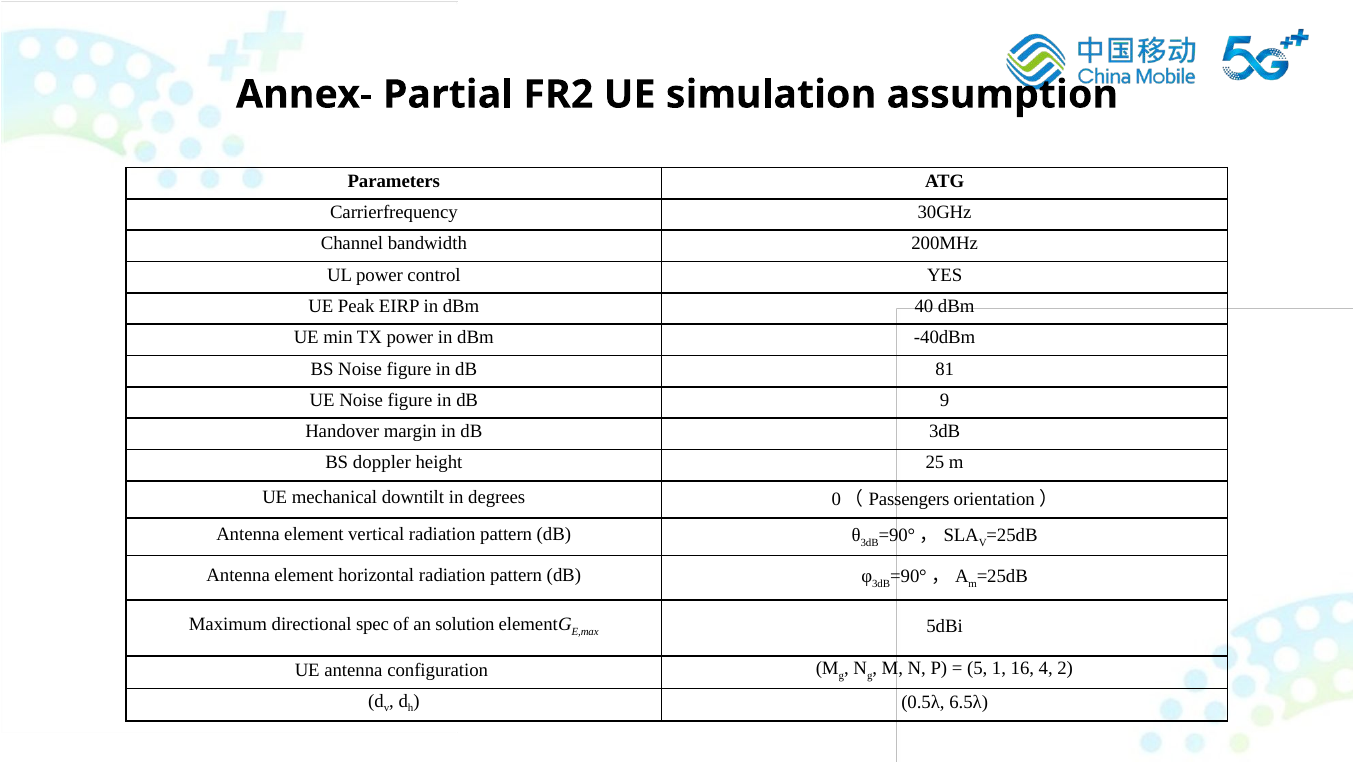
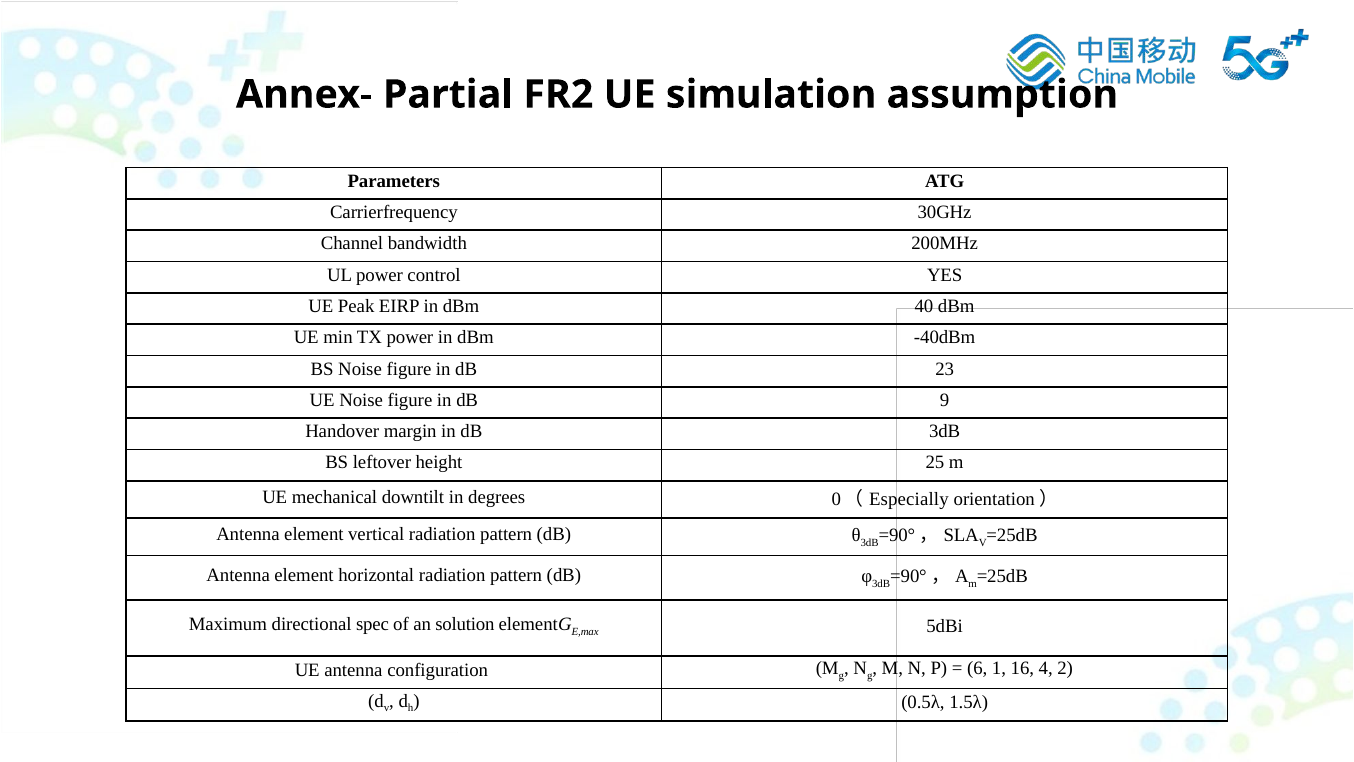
81: 81 -> 23
doppler: doppler -> leftover
Passengers: Passengers -> Especially
5: 5 -> 6
6.5λ: 6.5λ -> 1.5λ
